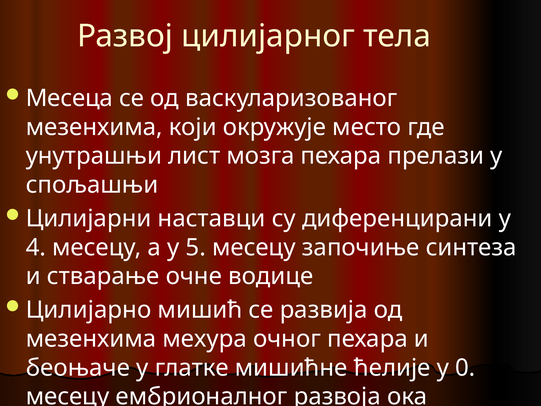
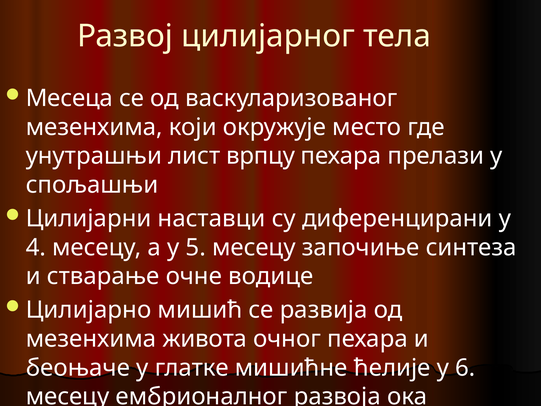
мозга: мозга -> врпцу
мехура: мехура -> живота
0: 0 -> 6
